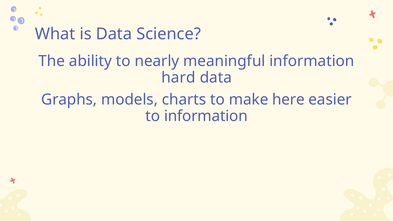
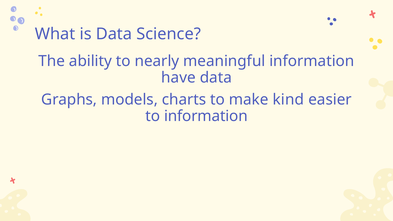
hard: hard -> have
here: here -> kind
